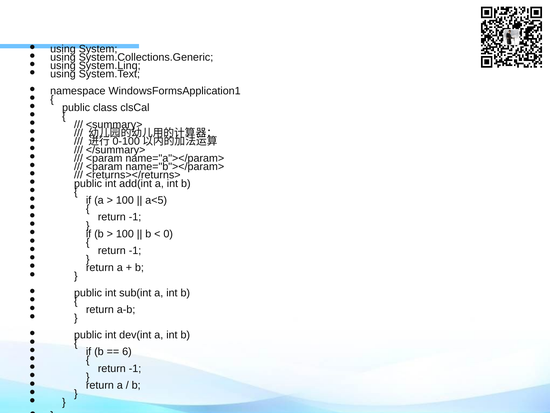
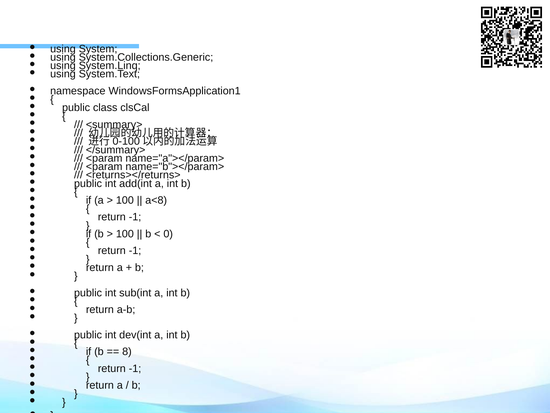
a<5: a<5 -> a<8
6: 6 -> 8
